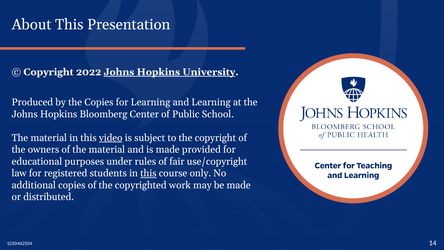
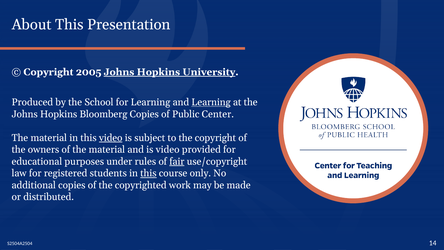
2022: 2022 -> 2005
the Copies: Copies -> School
Learning at (211, 102) underline: none -> present
Bloomberg Center: Center -> Copies
School: School -> Center
is made: made -> video
fair underline: none -> present
